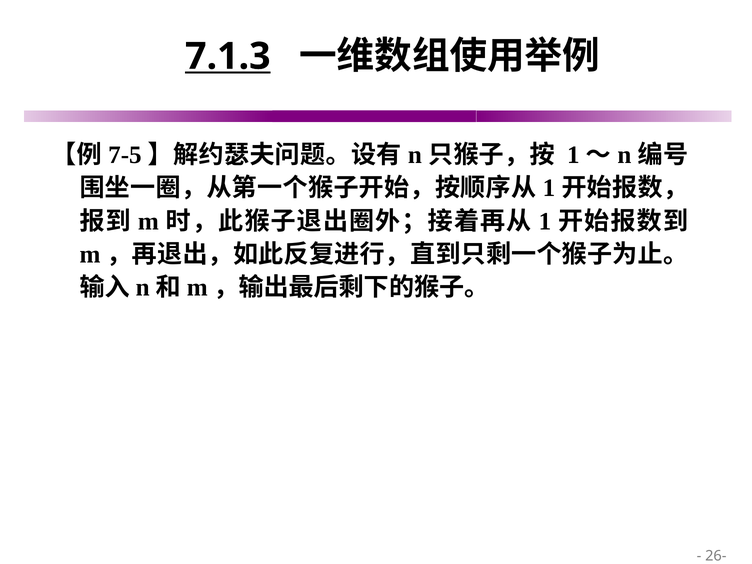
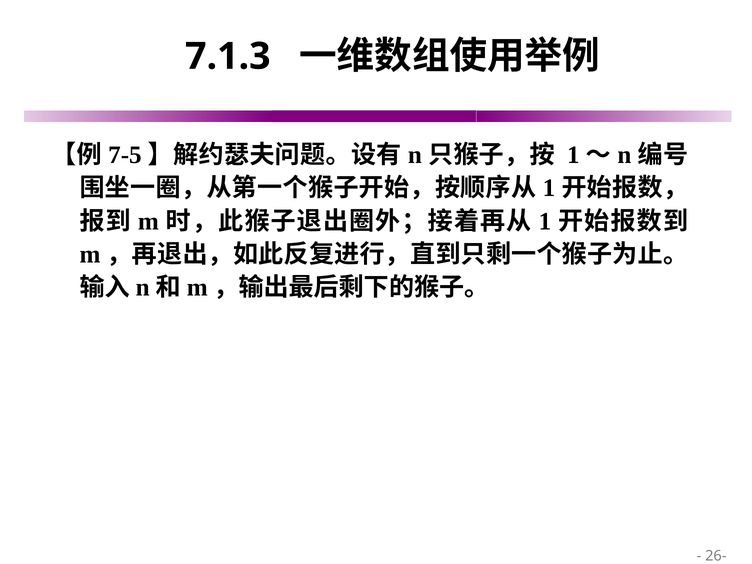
7.1.3 underline: present -> none
